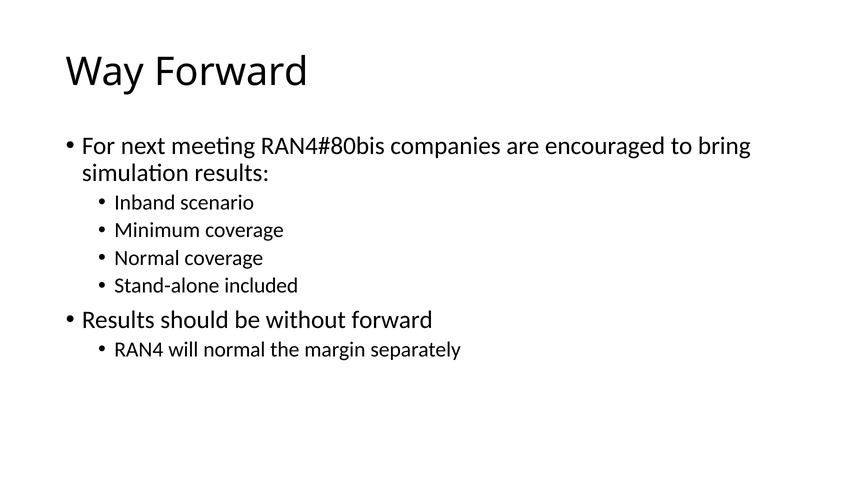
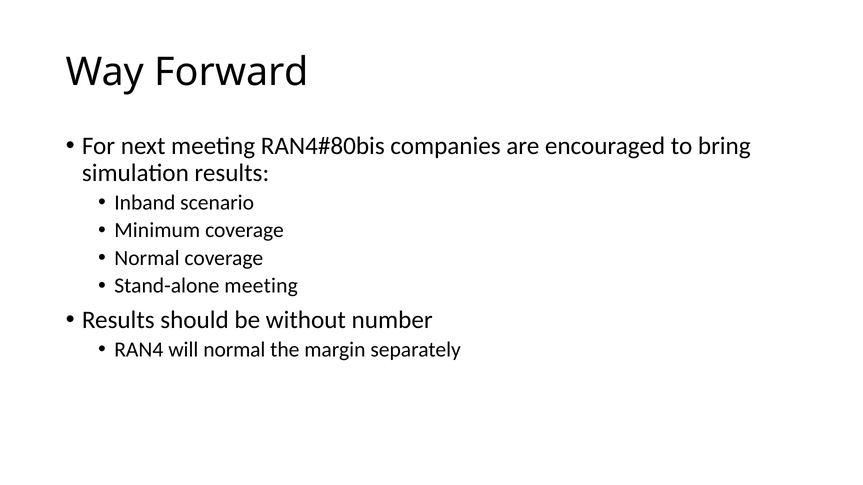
Stand-alone included: included -> meeting
without forward: forward -> number
